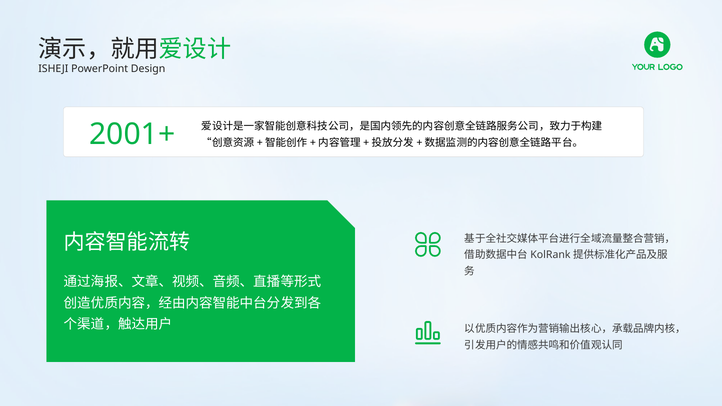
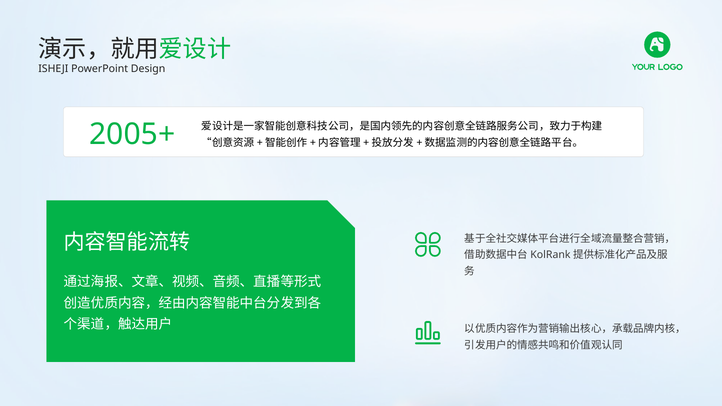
2001+: 2001+ -> 2005+
